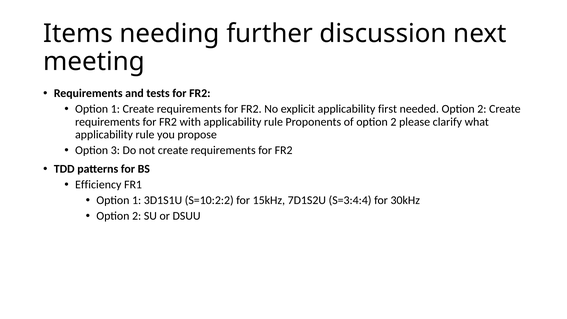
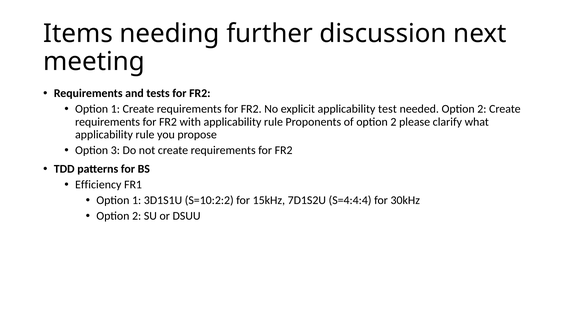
first: first -> test
S=3:4:4: S=3:4:4 -> S=4:4:4
